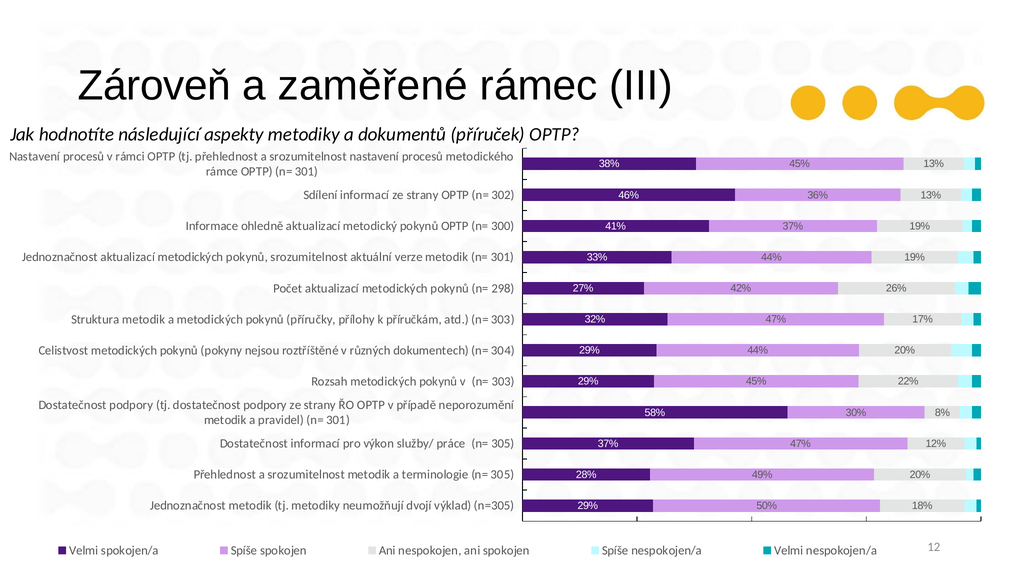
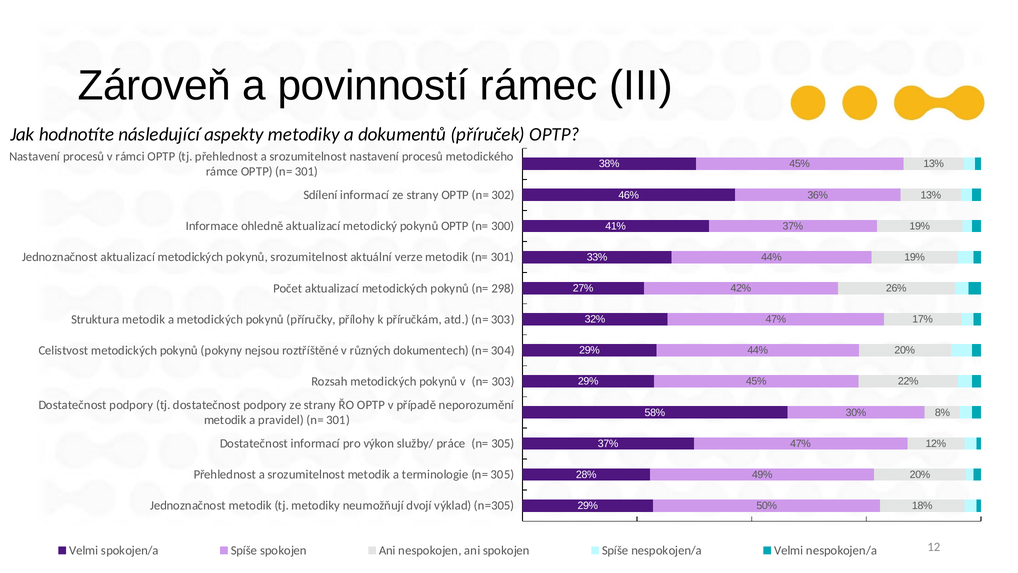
zaměřené: zaměřené -> povinností
